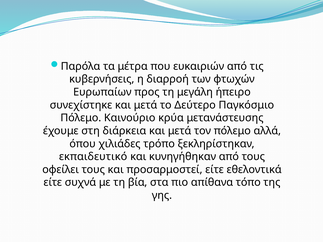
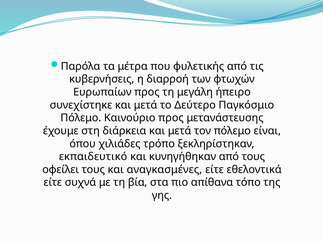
ευκαιριών: ευκαιριών -> φυλετικής
Καινούριο κρύα: κρύα -> προς
αλλά: αλλά -> είναι
προσαρμοστεί: προσαρμοστεί -> αναγκασμένες
